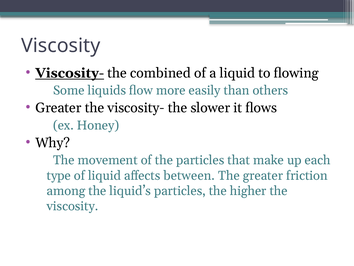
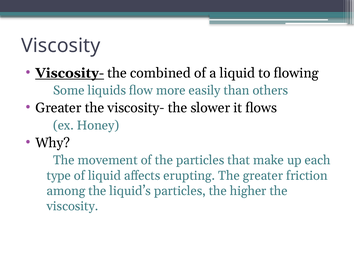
between: between -> erupting
